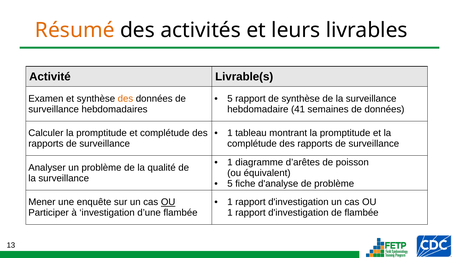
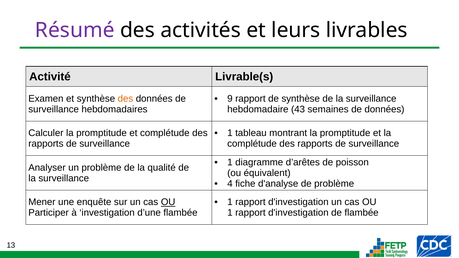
Résumé colour: orange -> purple
5 at (230, 99): 5 -> 9
41: 41 -> 43
5 at (230, 184): 5 -> 4
